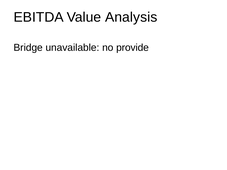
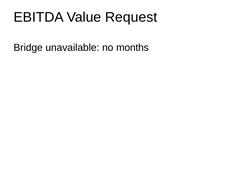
Analysis: Analysis -> Request
provide: provide -> months
